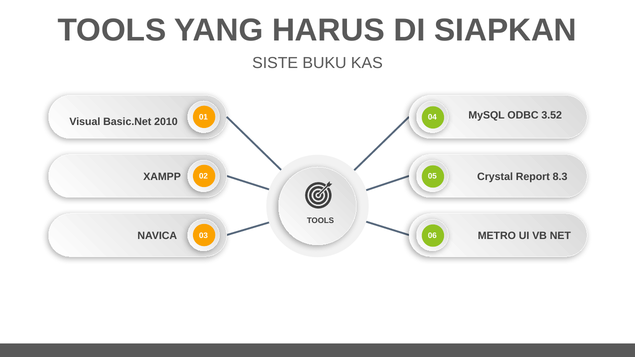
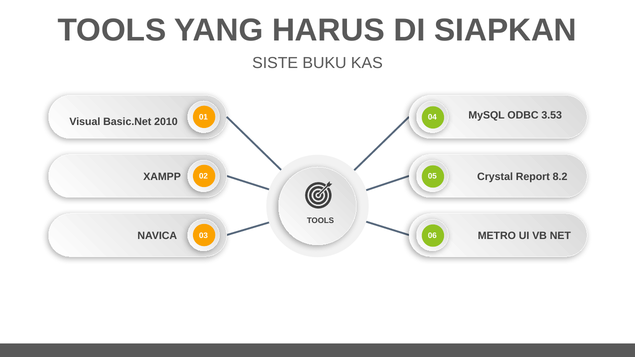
3.52: 3.52 -> 3.53
8.3: 8.3 -> 8.2
